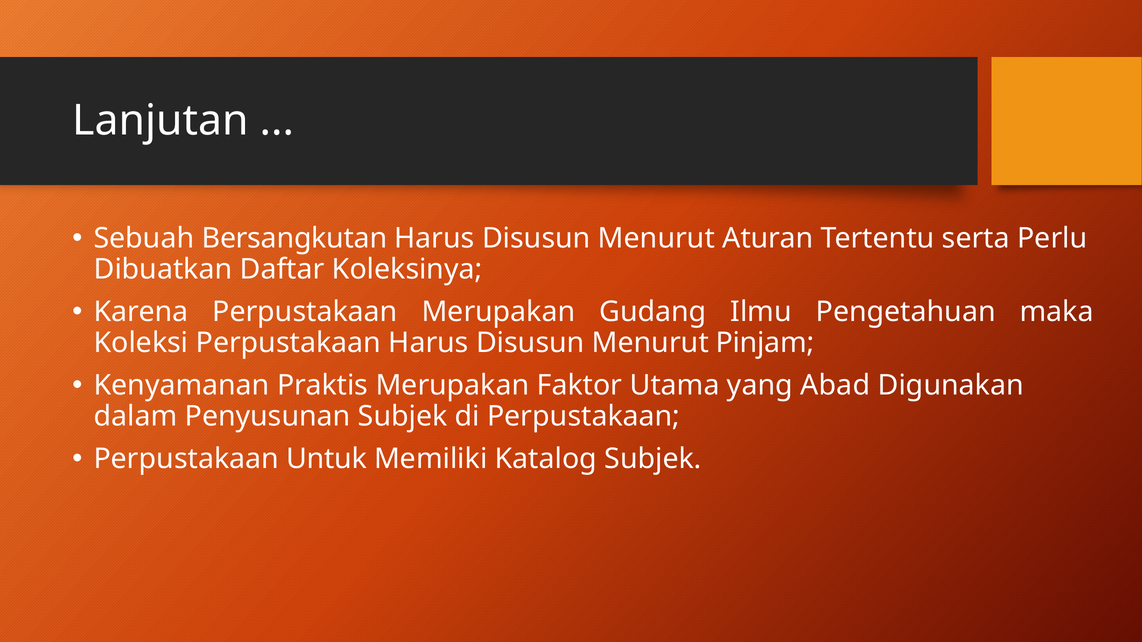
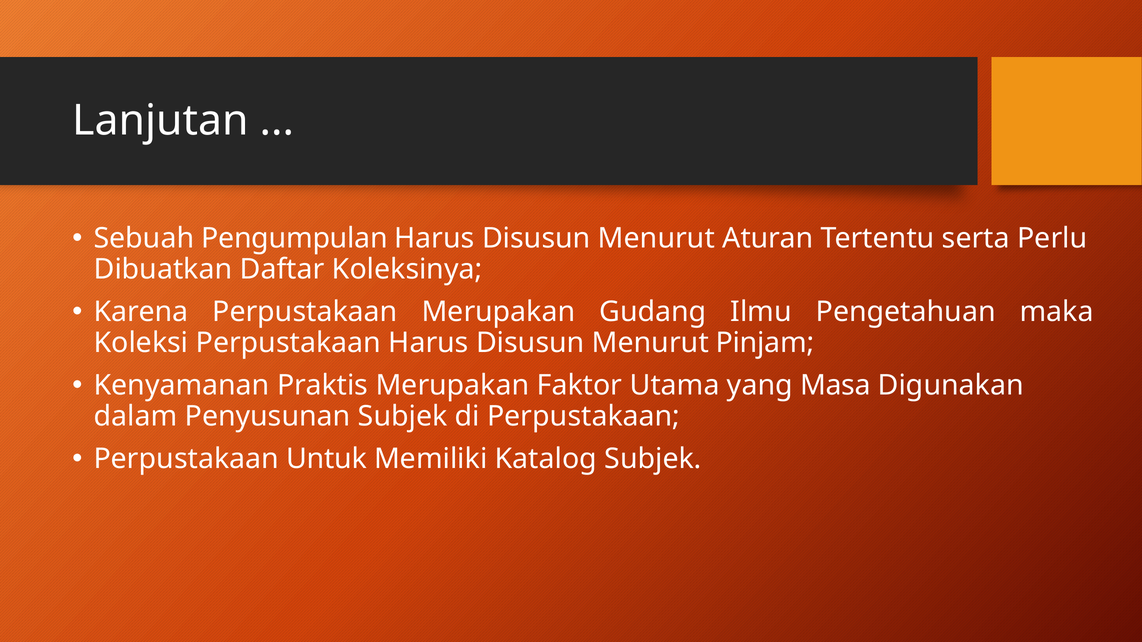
Bersangkutan: Bersangkutan -> Pengumpulan
Abad: Abad -> Masa
